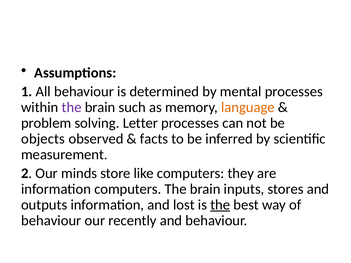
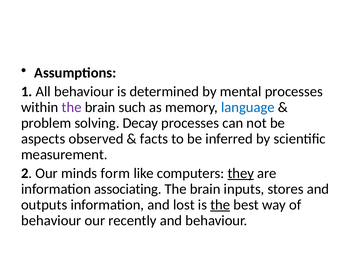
language colour: orange -> blue
Letter: Letter -> Decay
objects: objects -> aspects
store: store -> form
they underline: none -> present
information computers: computers -> associating
